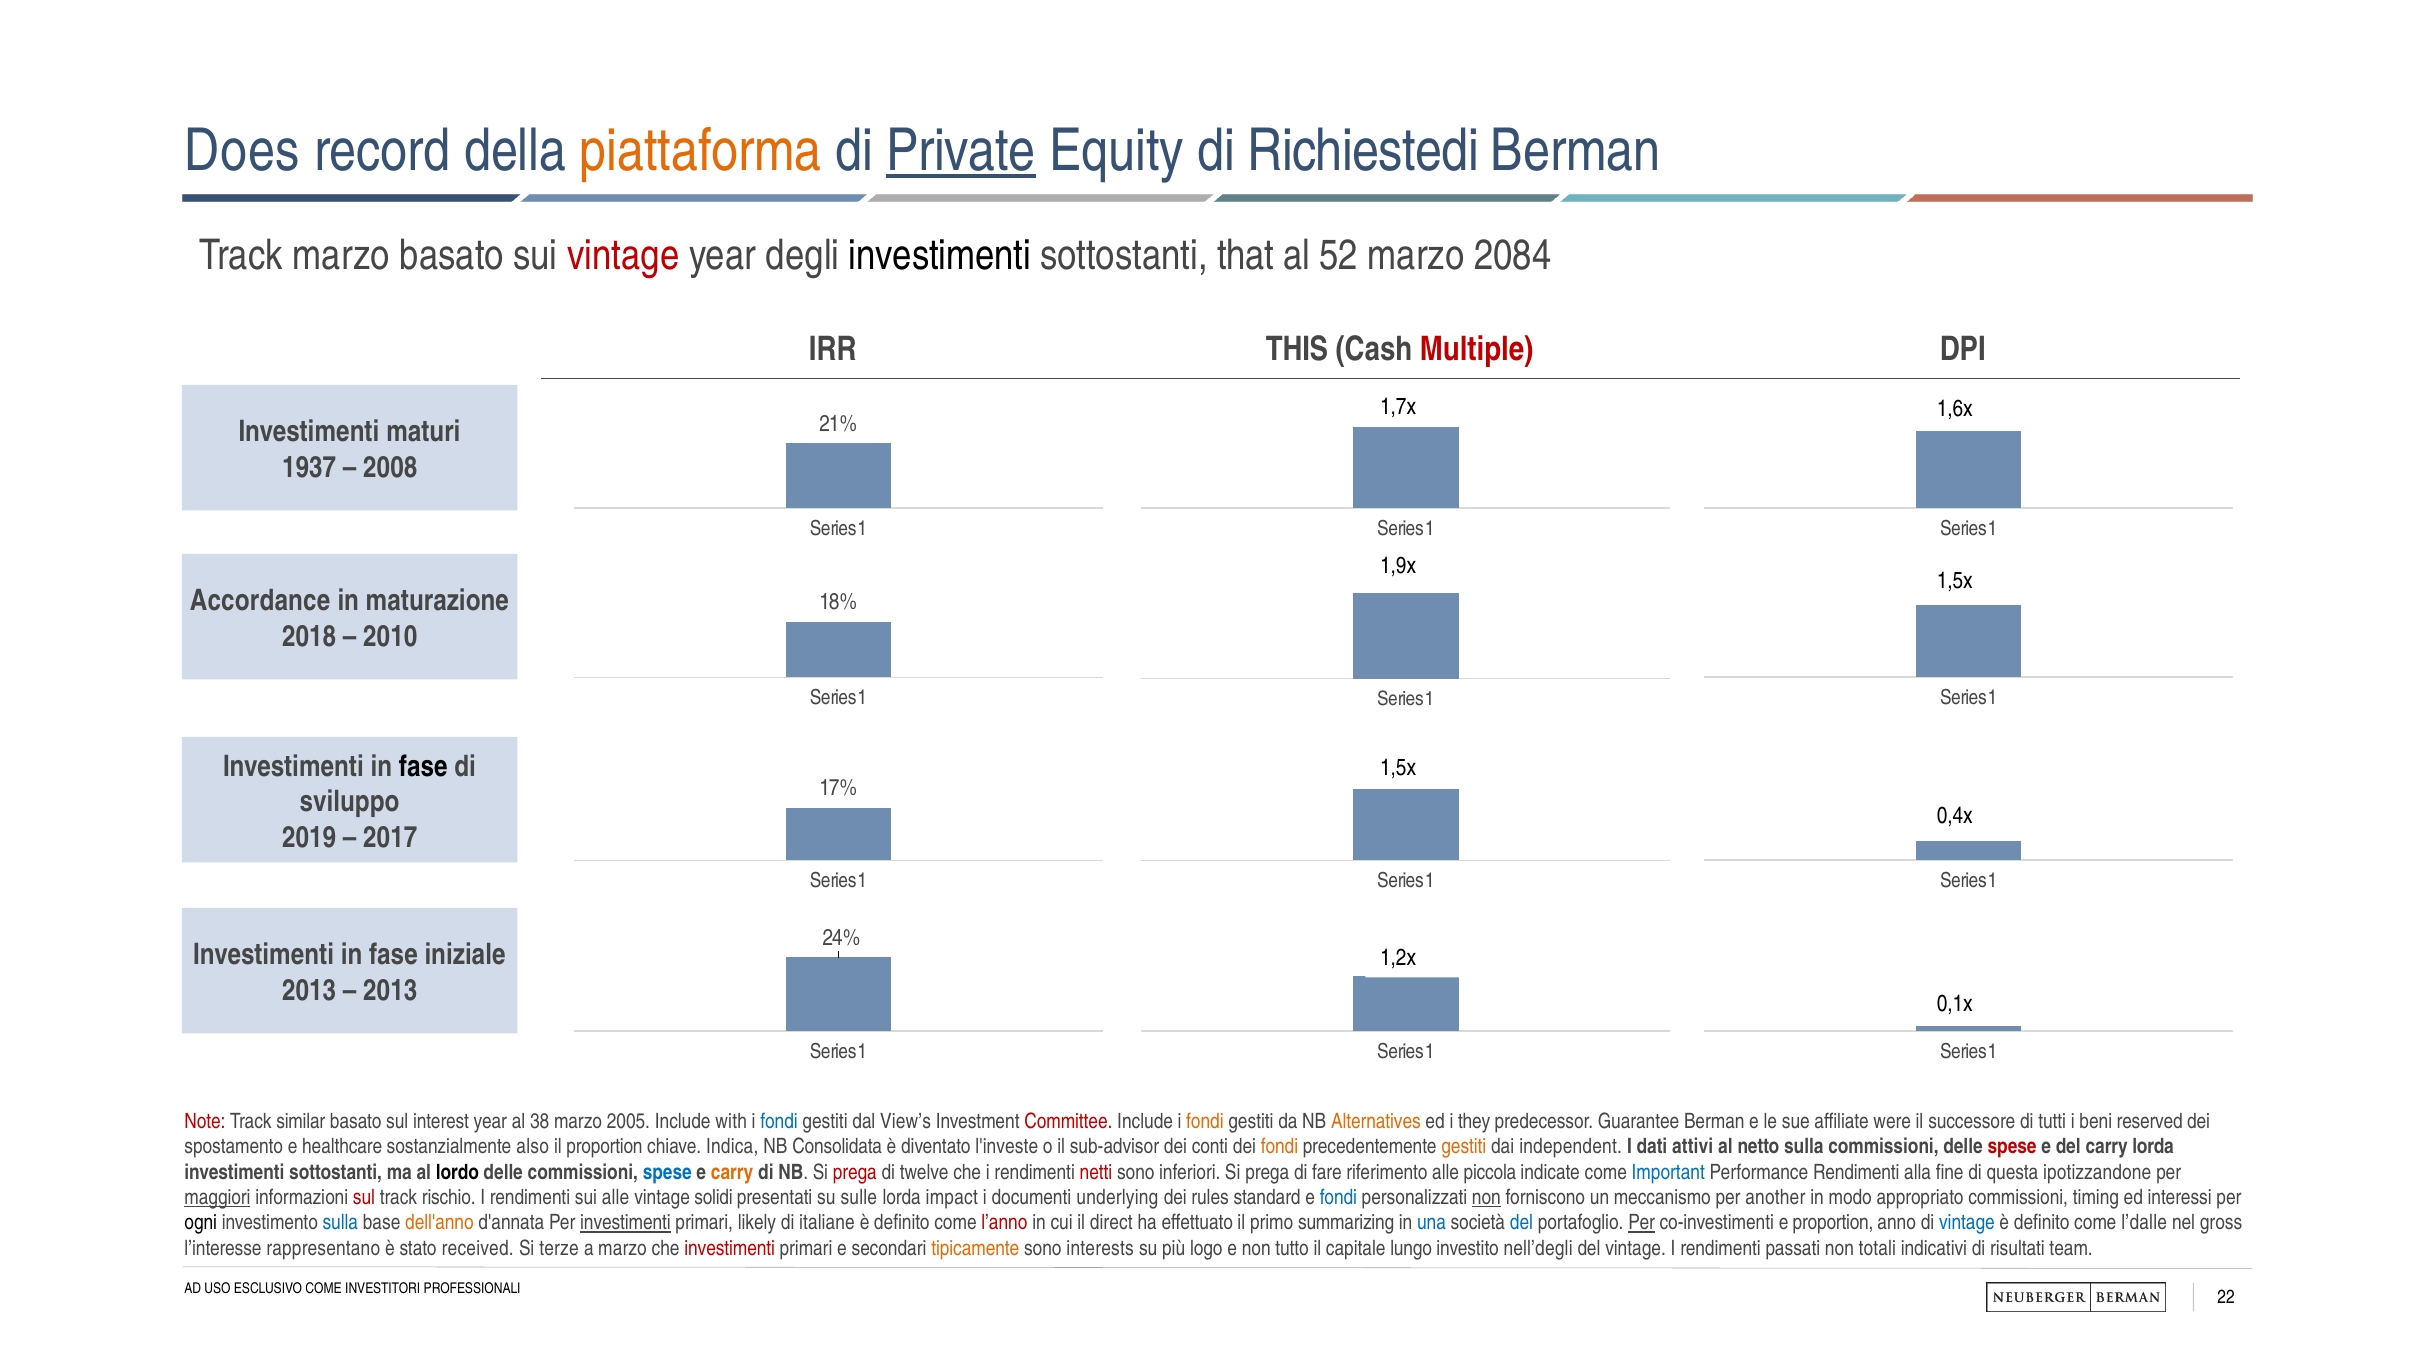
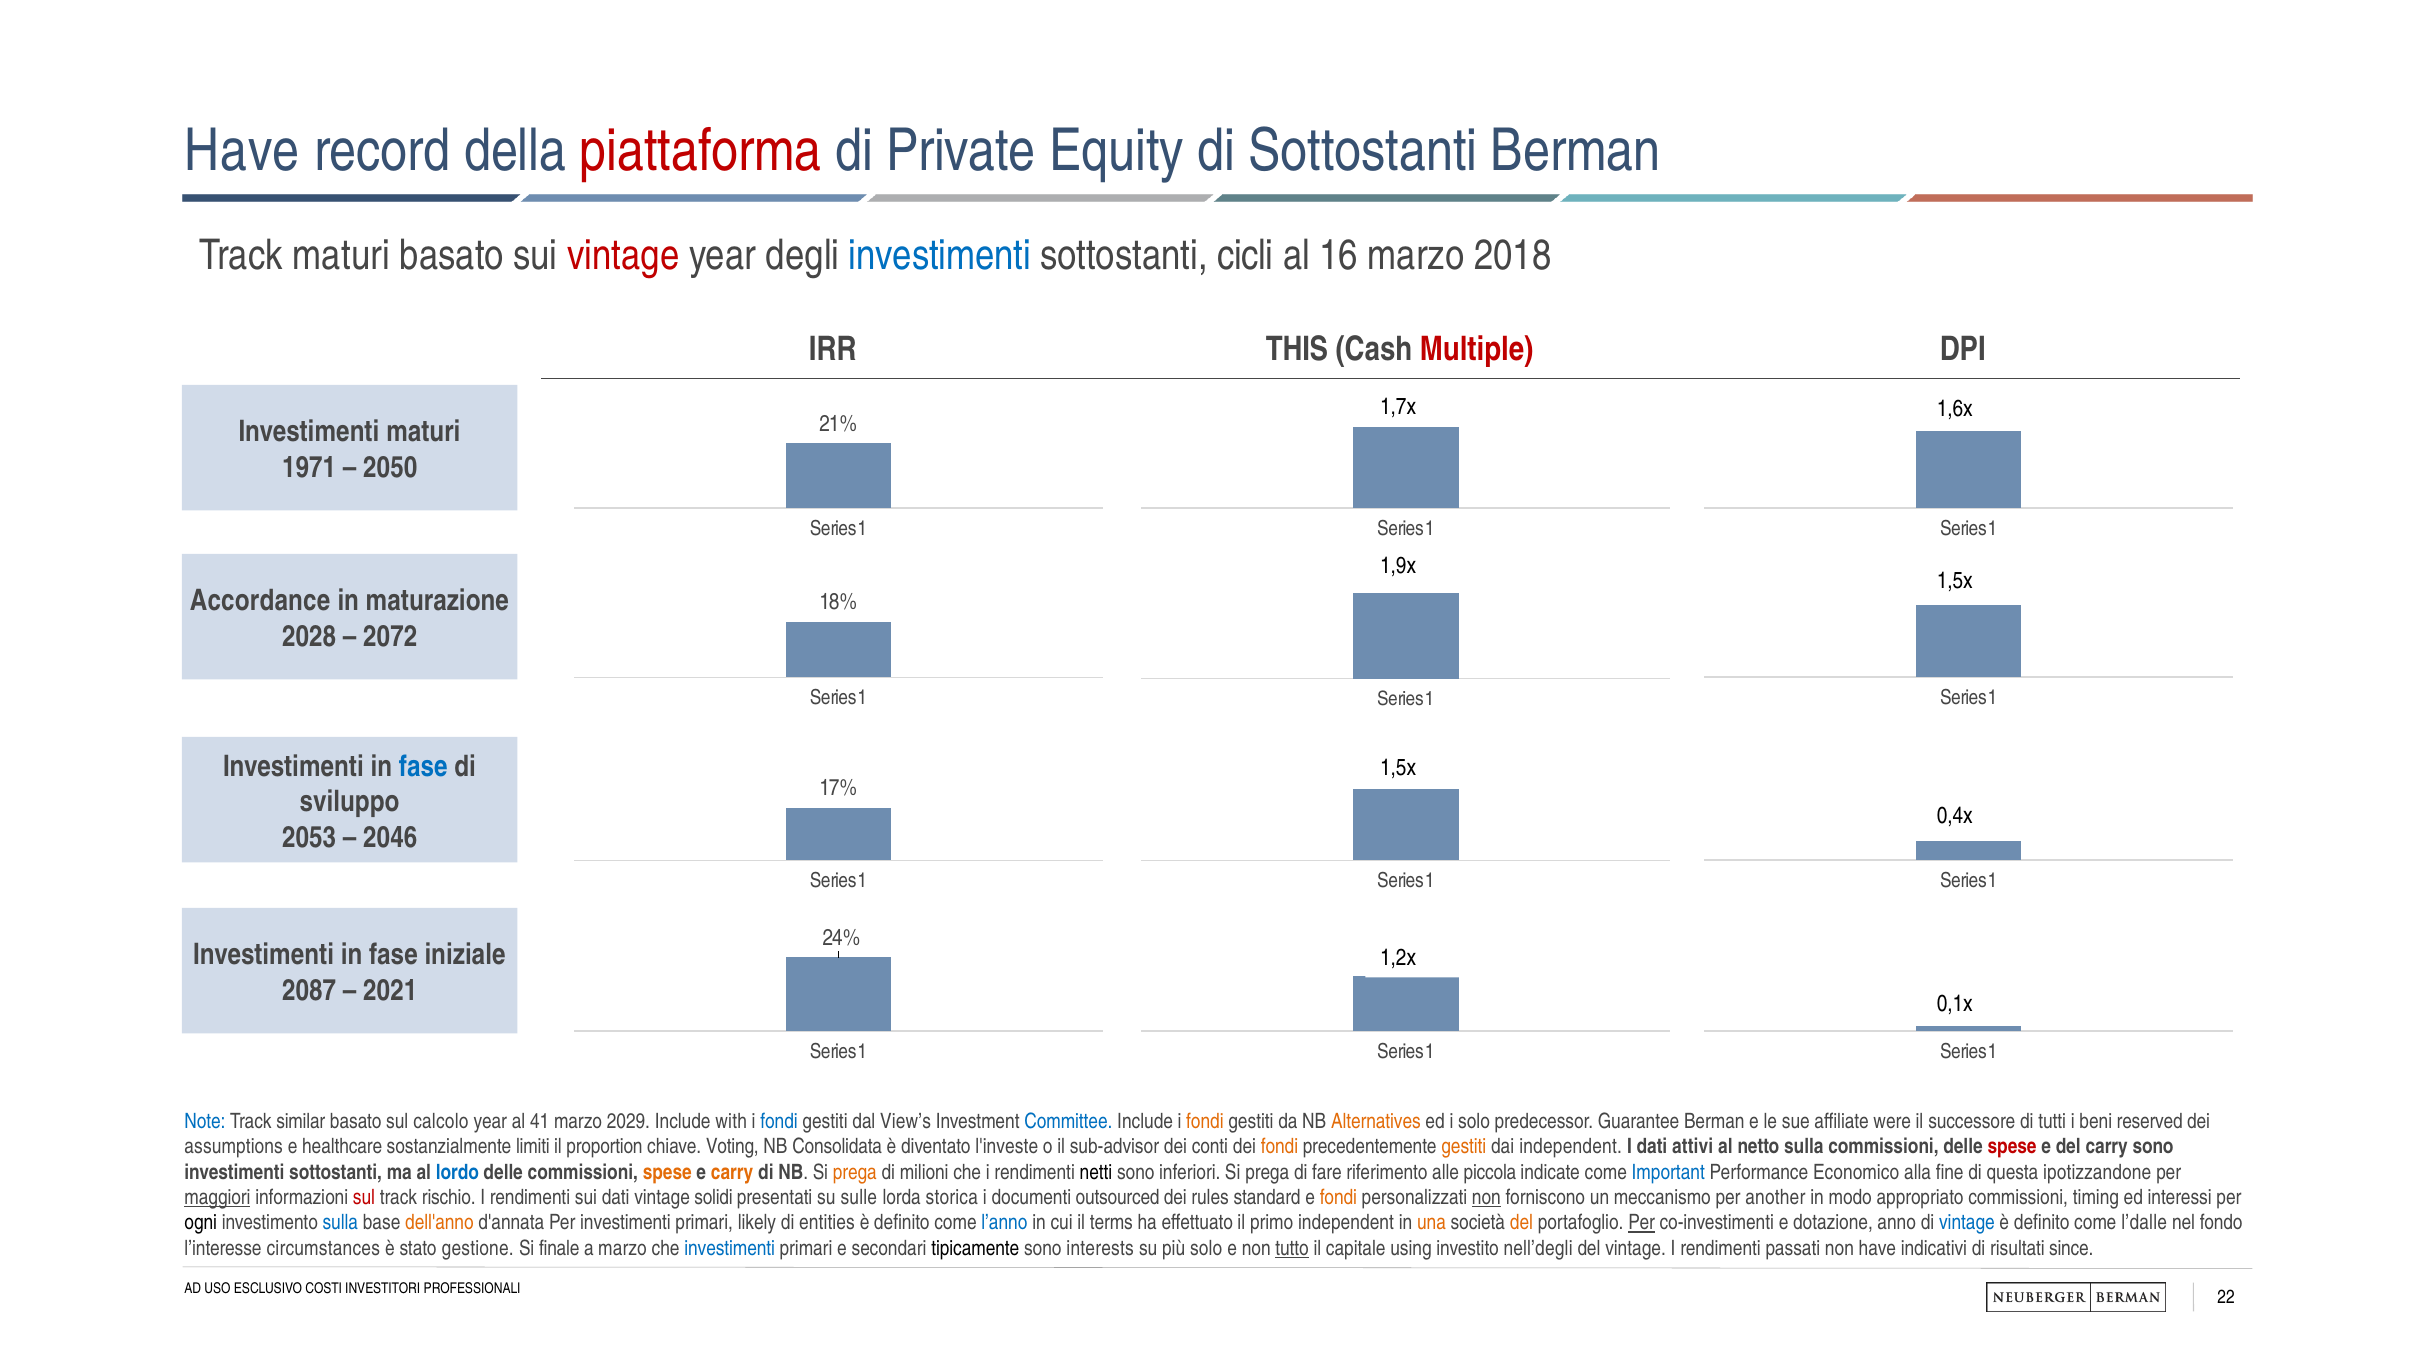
Does at (242, 151): Does -> Have
piattaforma colour: orange -> red
Private underline: present -> none
di Richiestedi: Richiestedi -> Sottostanti
Track marzo: marzo -> maturi
investimenti at (940, 256) colour: black -> blue
that: that -> cicli
52: 52 -> 16
2084: 2084 -> 2018
1937: 1937 -> 1971
2008: 2008 -> 2050
2018: 2018 -> 2028
2010: 2010 -> 2072
fase at (423, 767) colour: black -> blue
2019: 2019 -> 2053
2017: 2017 -> 2046
2013 at (309, 991): 2013 -> 2087
2013 at (390, 991): 2013 -> 2021
Note colour: red -> blue
interest: interest -> calcolo
38: 38 -> 41
2005: 2005 -> 2029
Committee colour: red -> blue
i they: they -> solo
spostamento: spostamento -> assumptions
also: also -> limiti
Indica: Indica -> Voting
carry lorda: lorda -> sono
lordo colour: black -> blue
spese at (667, 1173) colour: blue -> orange
prega at (855, 1173) colour: red -> orange
twelve: twelve -> milioni
netti colour: red -> black
Performance Rendimenti: Rendimenti -> Economico
sui alle: alle -> dati
impact: impact -> storica
underlying: underlying -> outsourced
fondi at (1338, 1198) colour: blue -> orange
investimenti at (625, 1223) underline: present -> none
italiane: italiane -> entities
l’anno colour: red -> blue
direct: direct -> terms
primo summarizing: summarizing -> independent
una colour: blue -> orange
del at (1521, 1223) colour: blue -> orange
e proportion: proportion -> dotazione
gross: gross -> fondo
rappresentano: rappresentano -> circumstances
received: received -> gestione
terze: terze -> finale
investimenti at (730, 1249) colour: red -> blue
tipicamente colour: orange -> black
più logo: logo -> solo
tutto underline: none -> present
lungo: lungo -> using
non totali: totali -> have
team: team -> since
COME at (324, 1290): COME -> COSTI
